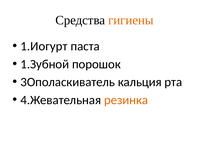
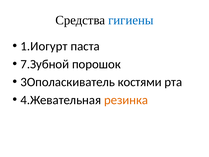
гигиены colour: orange -> blue
1.Зубной: 1.Зубной -> 7.Зубной
кальция: кальция -> костями
